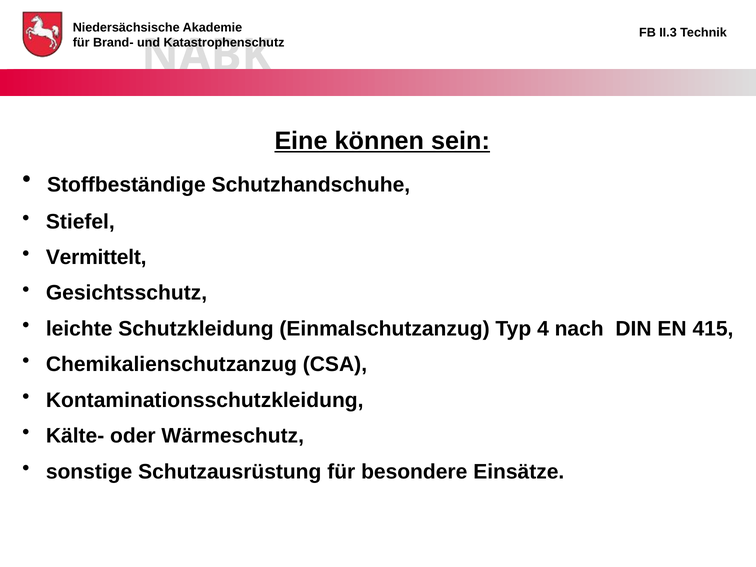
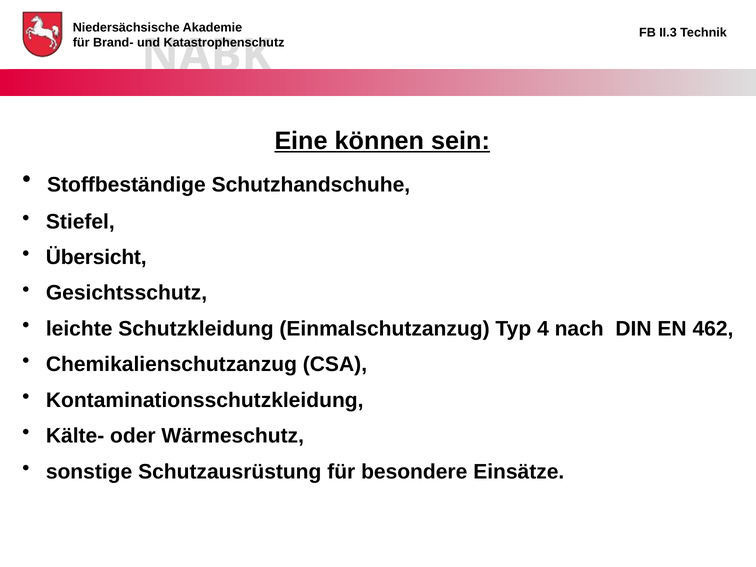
Vermittelt: Vermittelt -> Übersicht
415: 415 -> 462
